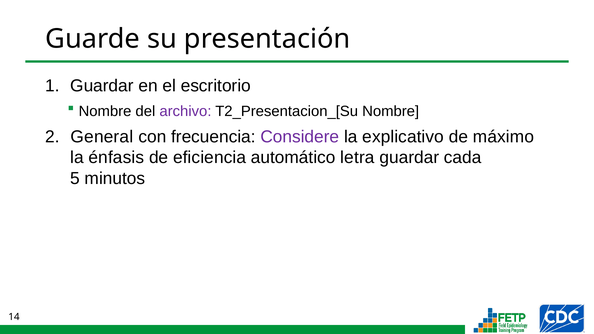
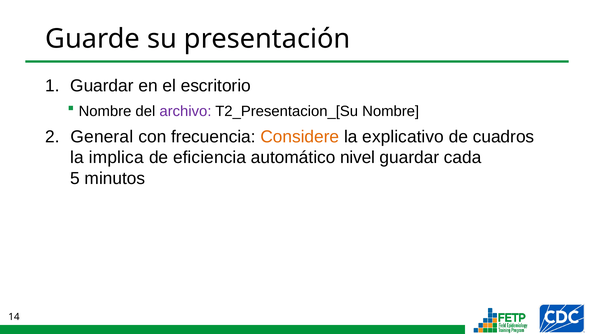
Considere colour: purple -> orange
máximo: máximo -> cuadros
énfasis: énfasis -> implica
letra: letra -> nivel
